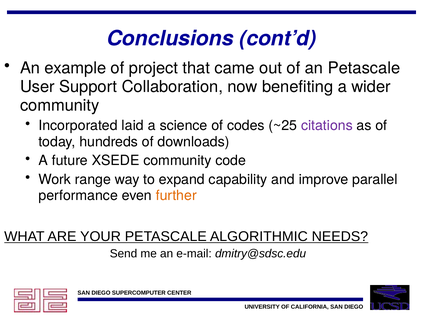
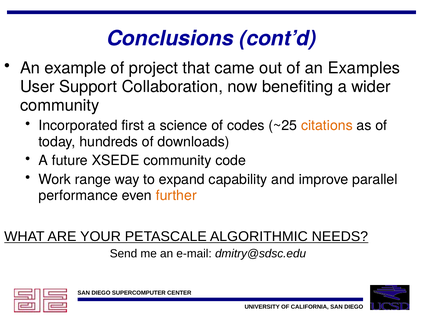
an Petascale: Petascale -> Examples
laid: laid -> first
citations colour: purple -> orange
